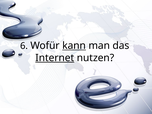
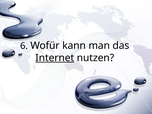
kann underline: present -> none
